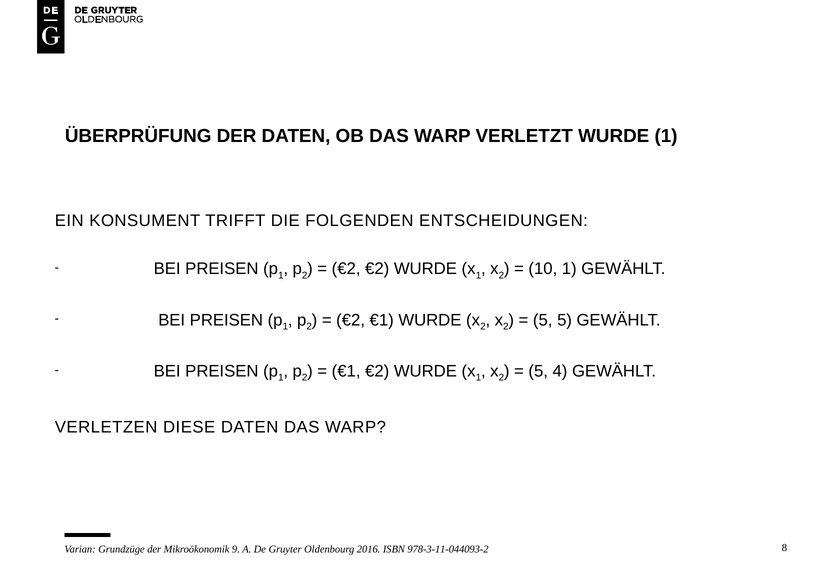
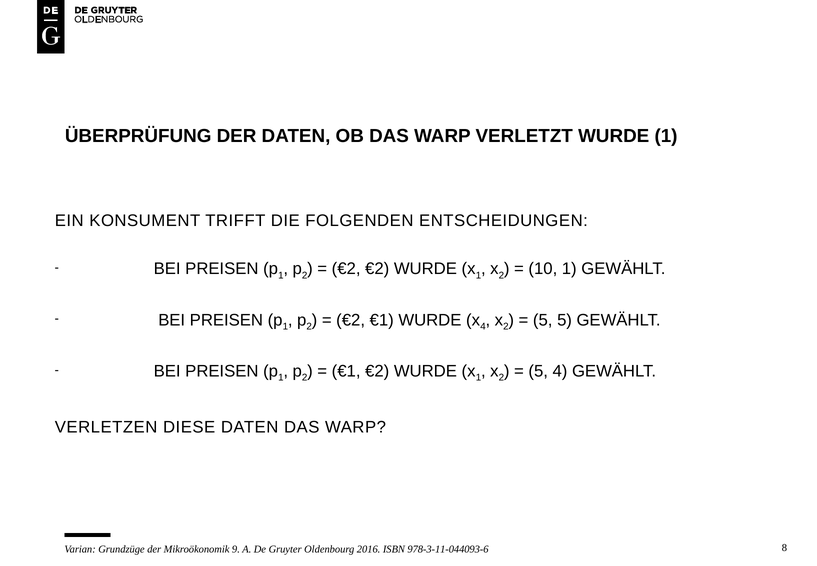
2 at (483, 326): 2 -> 4
978-3-11-044093-2: 978-3-11-044093-2 -> 978-3-11-044093-6
